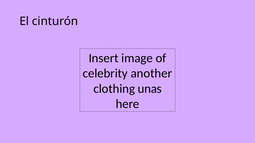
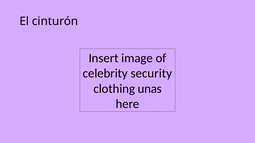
another: another -> security
